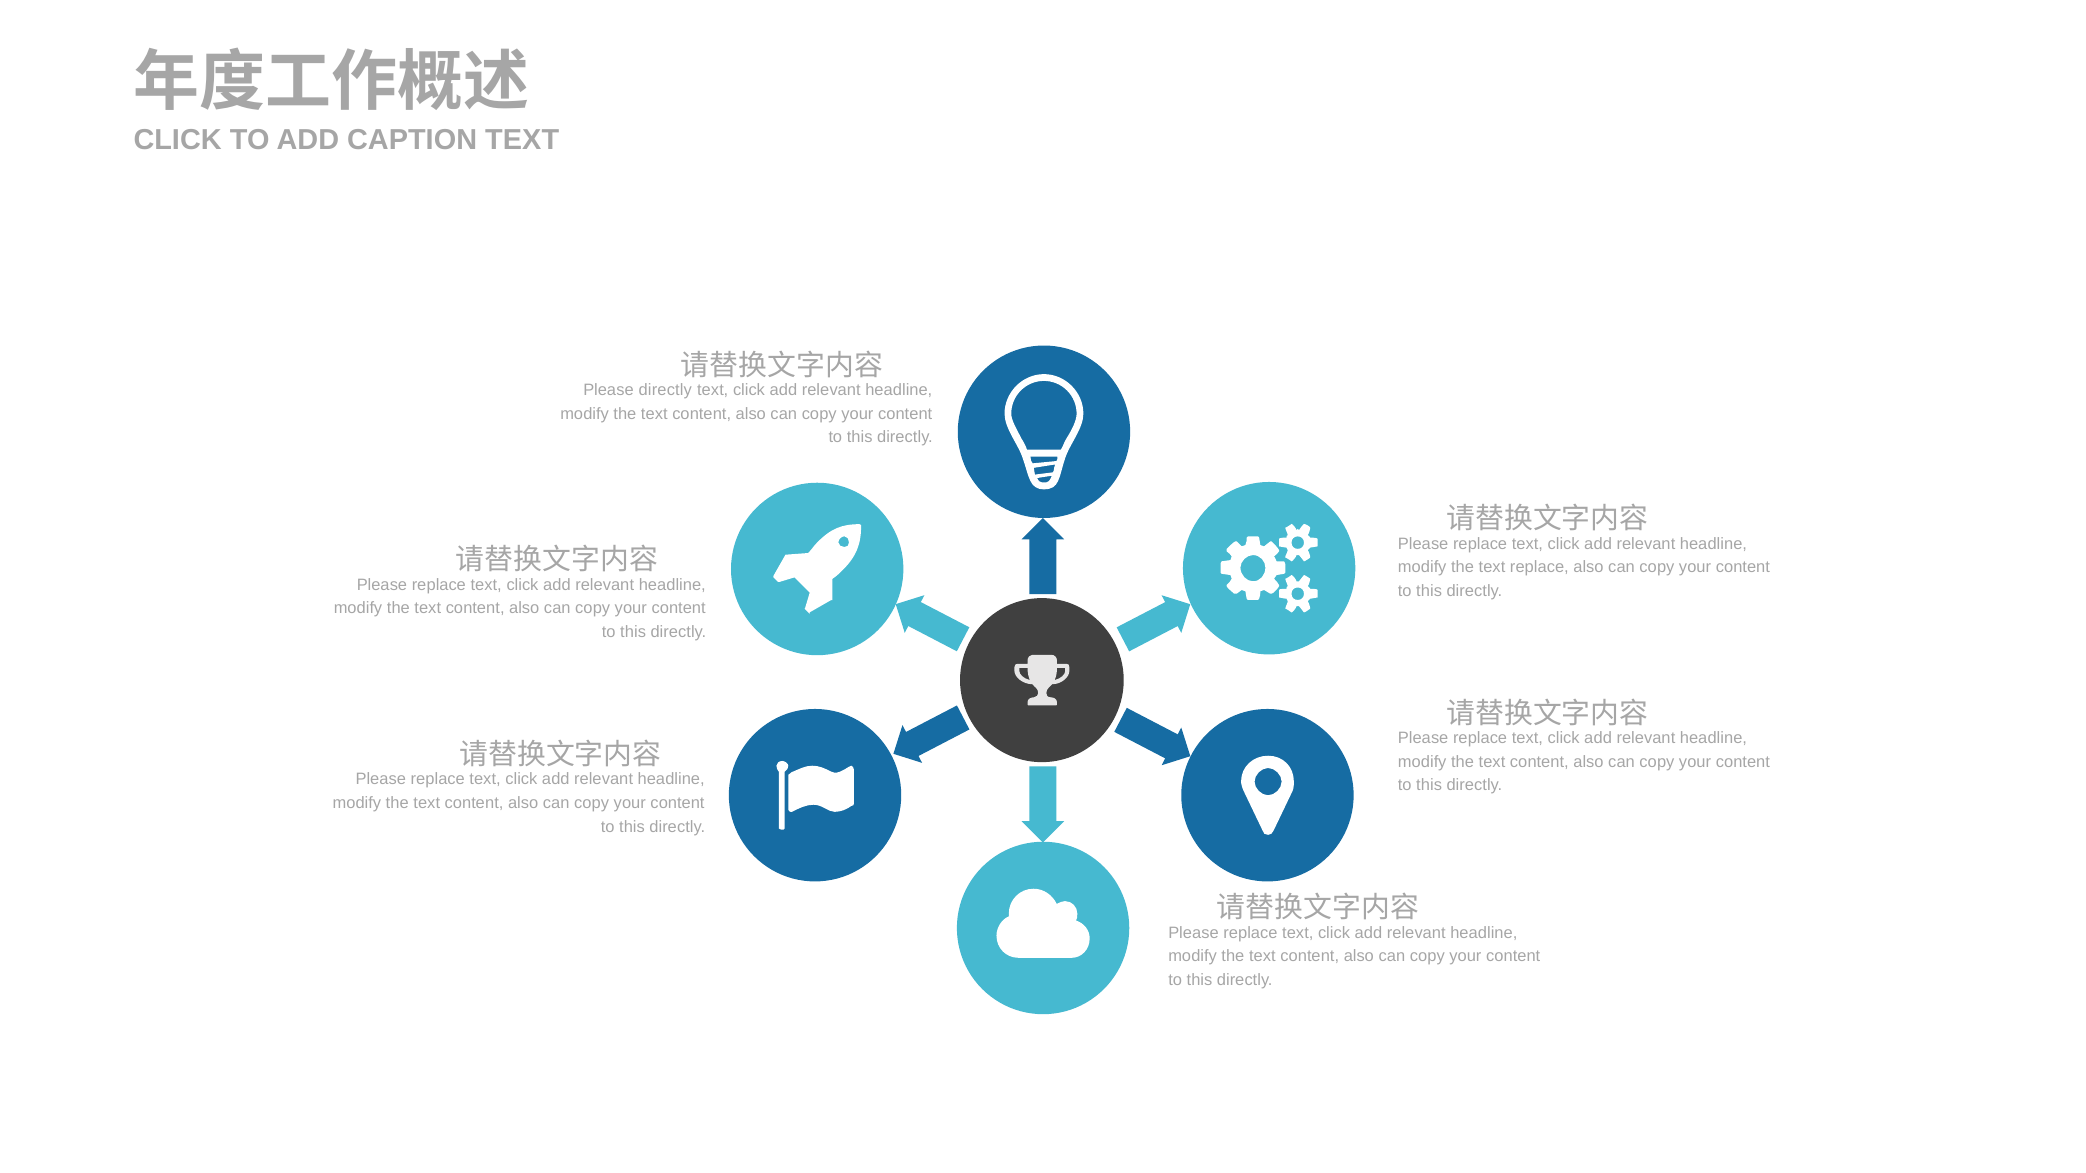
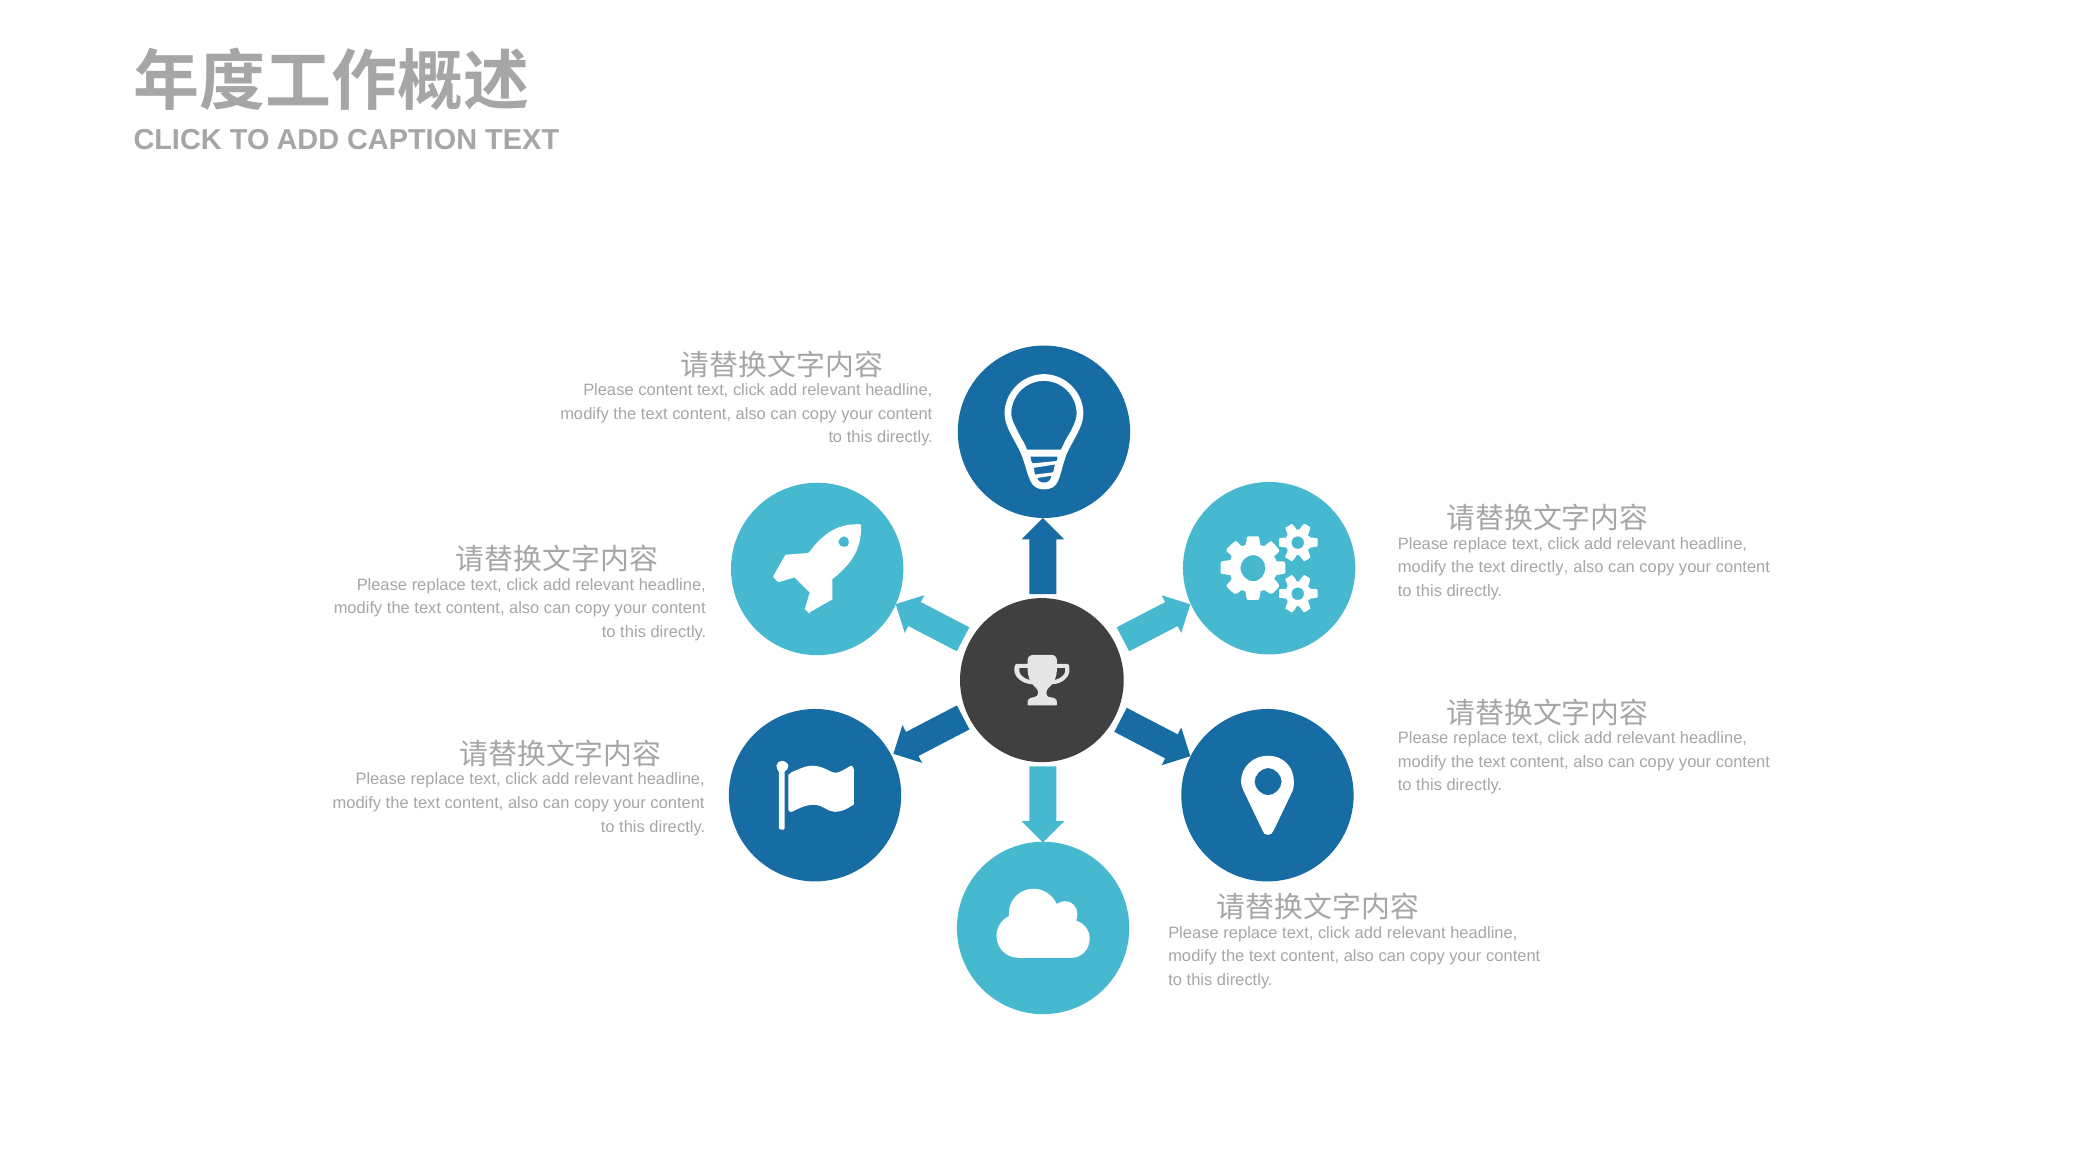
Please directly: directly -> content
text replace: replace -> directly
